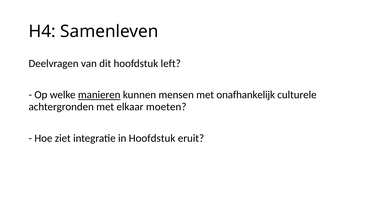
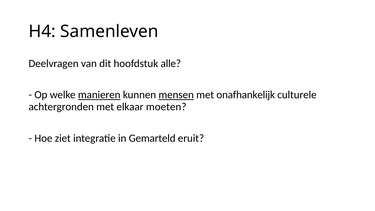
left: left -> alle
mensen underline: none -> present
in Hoofdstuk: Hoofdstuk -> Gemarteld
